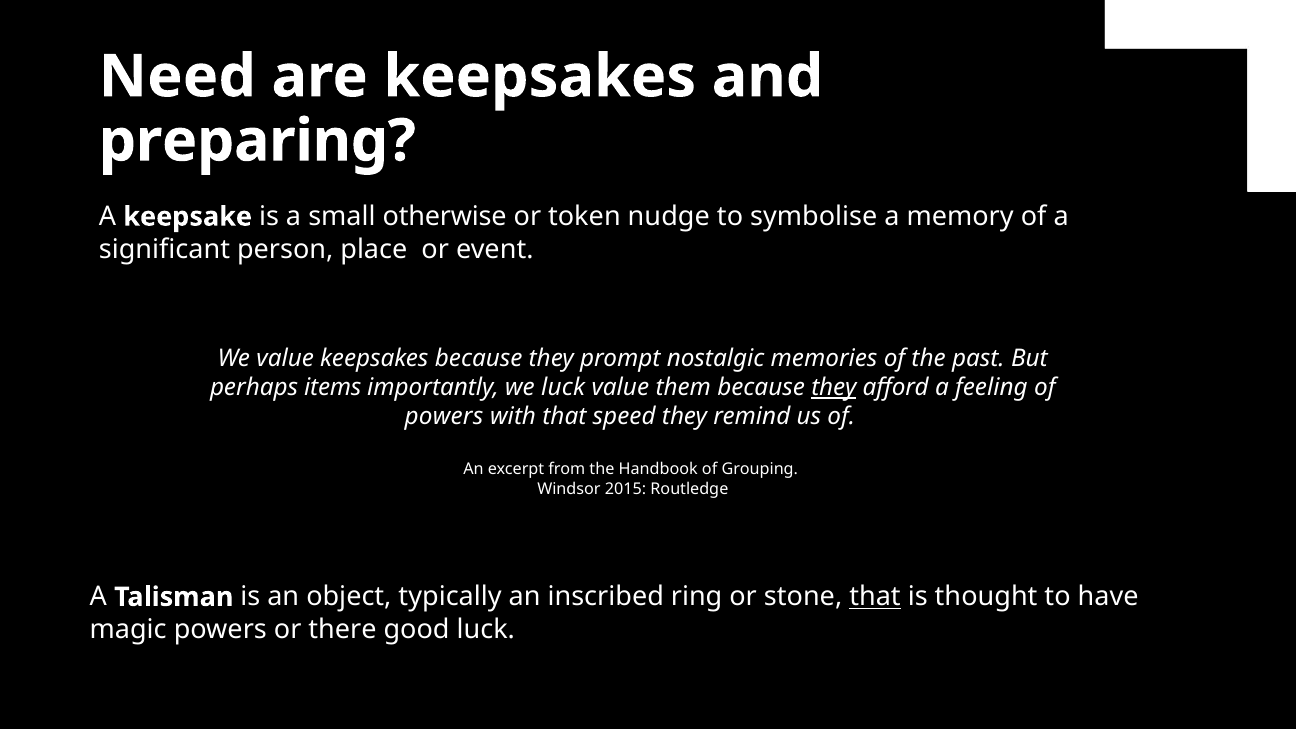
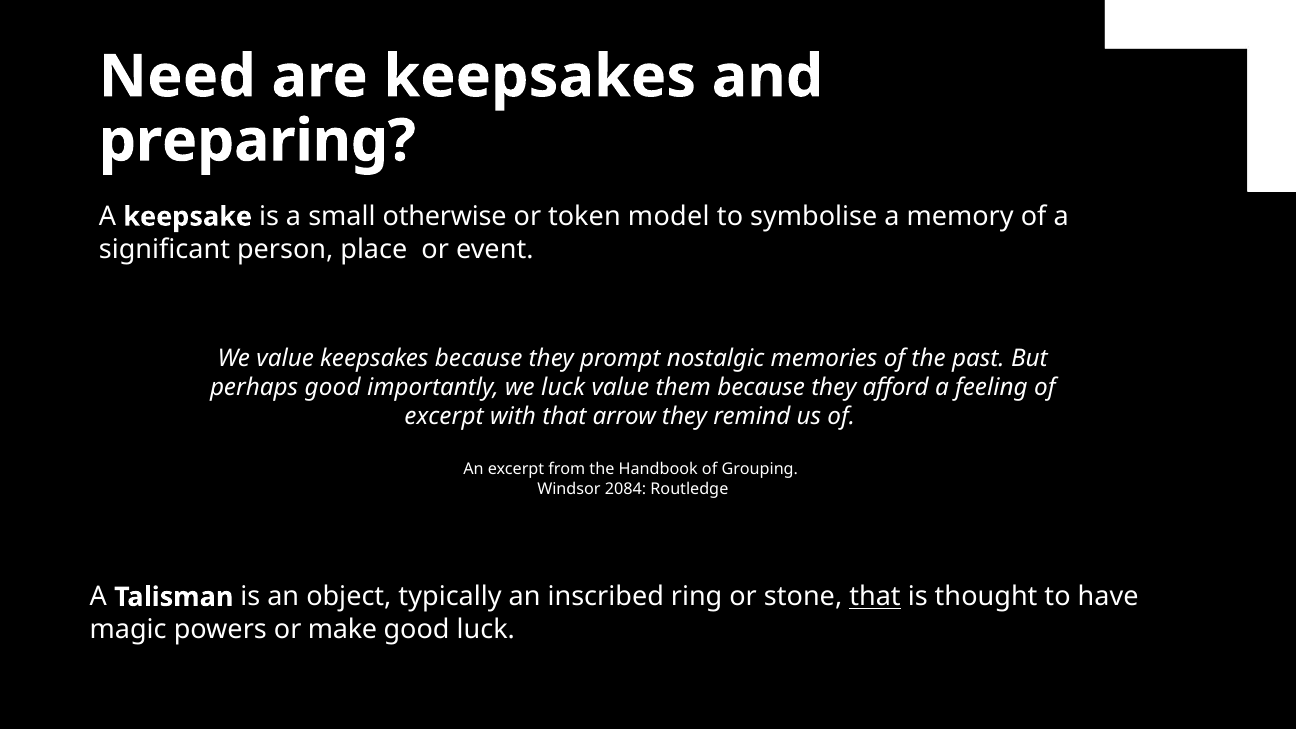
nudge: nudge -> model
perhaps items: items -> good
they at (834, 387) underline: present -> none
powers at (444, 417): powers -> excerpt
speed: speed -> arrow
2015: 2015 -> 2084
there: there -> make
